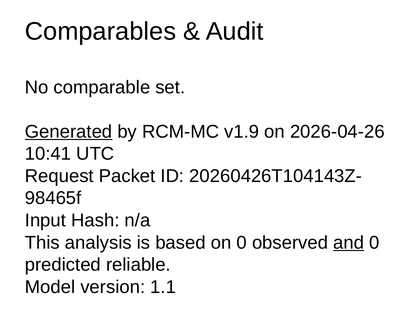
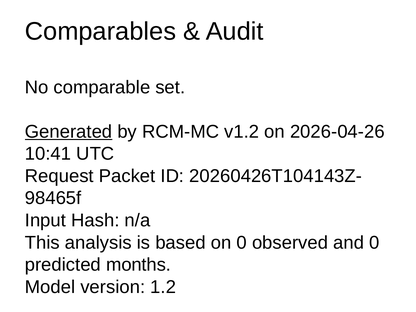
v1.9: v1.9 -> v1.2
and underline: present -> none
reliable: reliable -> months
1.1: 1.1 -> 1.2
